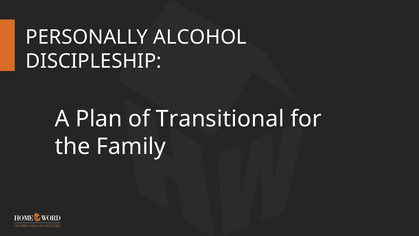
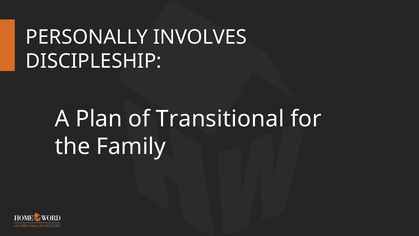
ALCOHOL: ALCOHOL -> INVOLVES
